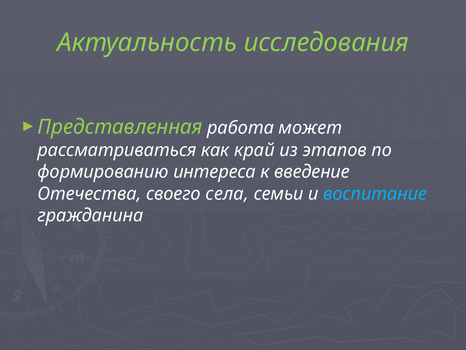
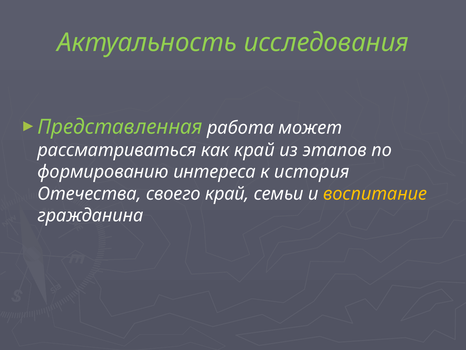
введение: введение -> история
своего села: села -> край
воспитание colour: light blue -> yellow
